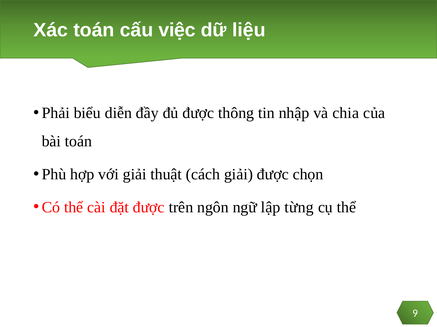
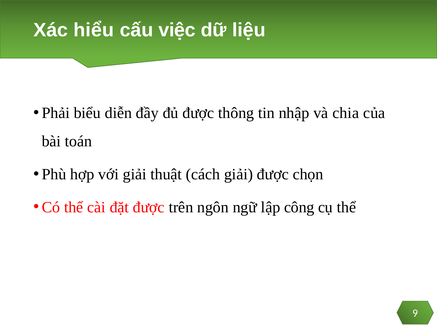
Xác toán: toán -> hiểu
từng: từng -> công
